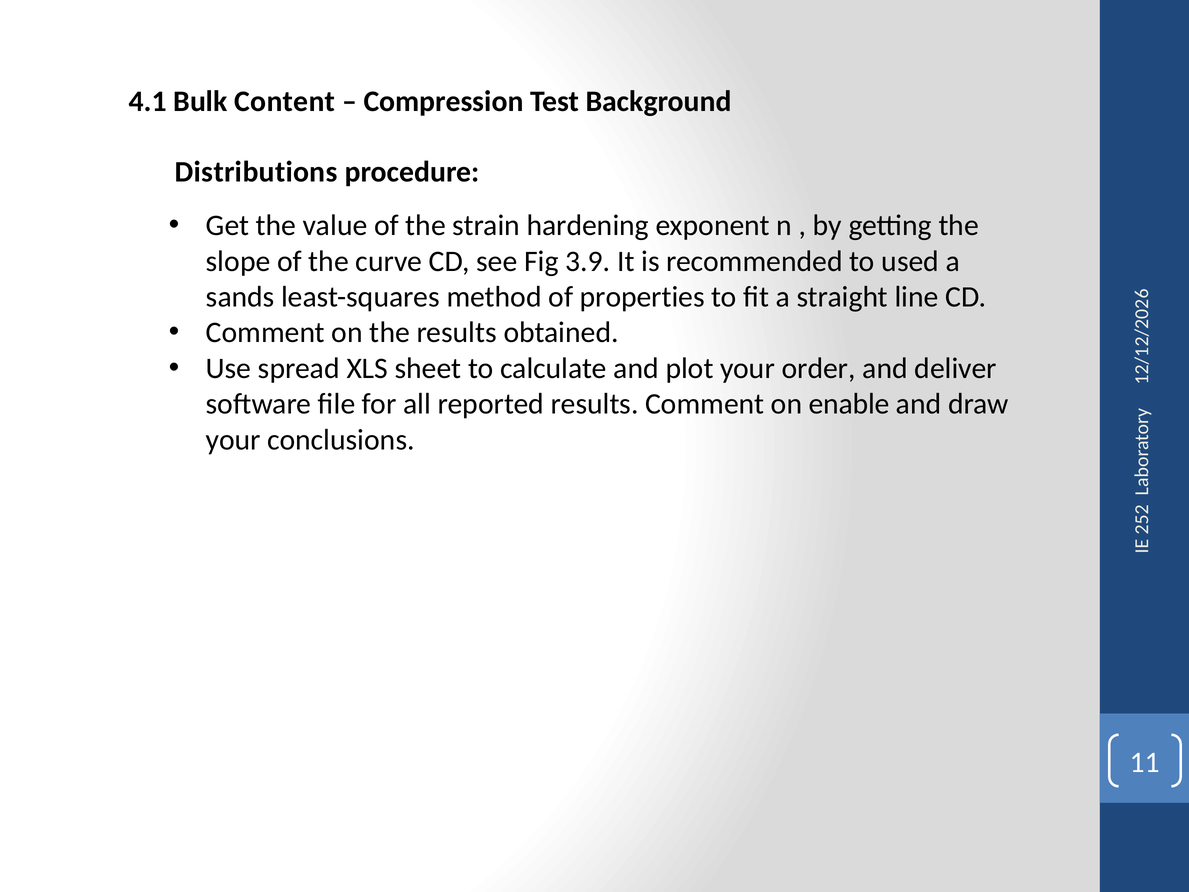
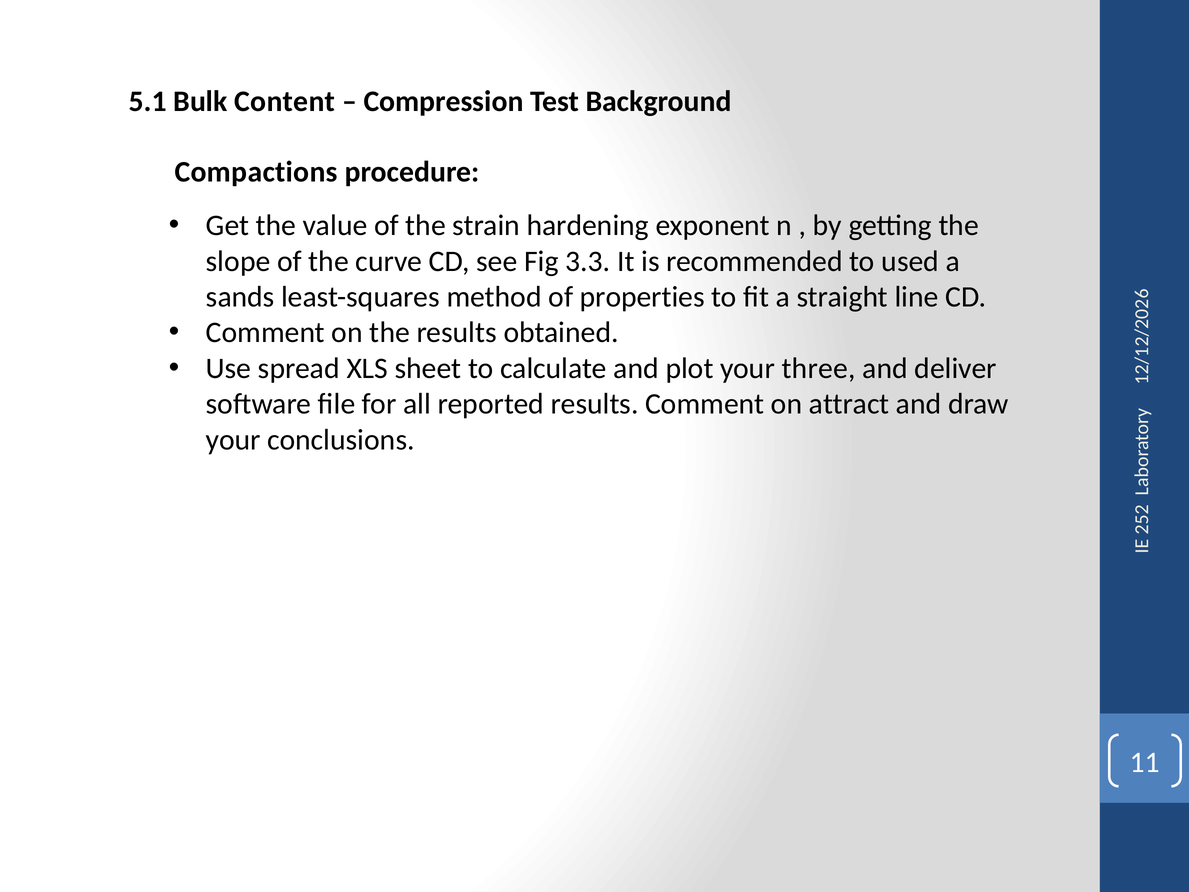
4.1: 4.1 -> 5.1
Distributions: Distributions -> Compactions
3.9: 3.9 -> 3.3
order: order -> three
enable: enable -> attract
